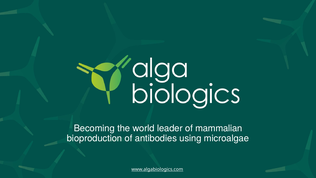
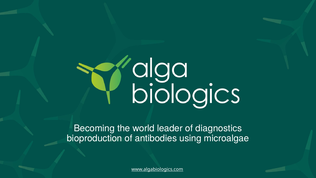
mammalian: mammalian -> diagnostics
